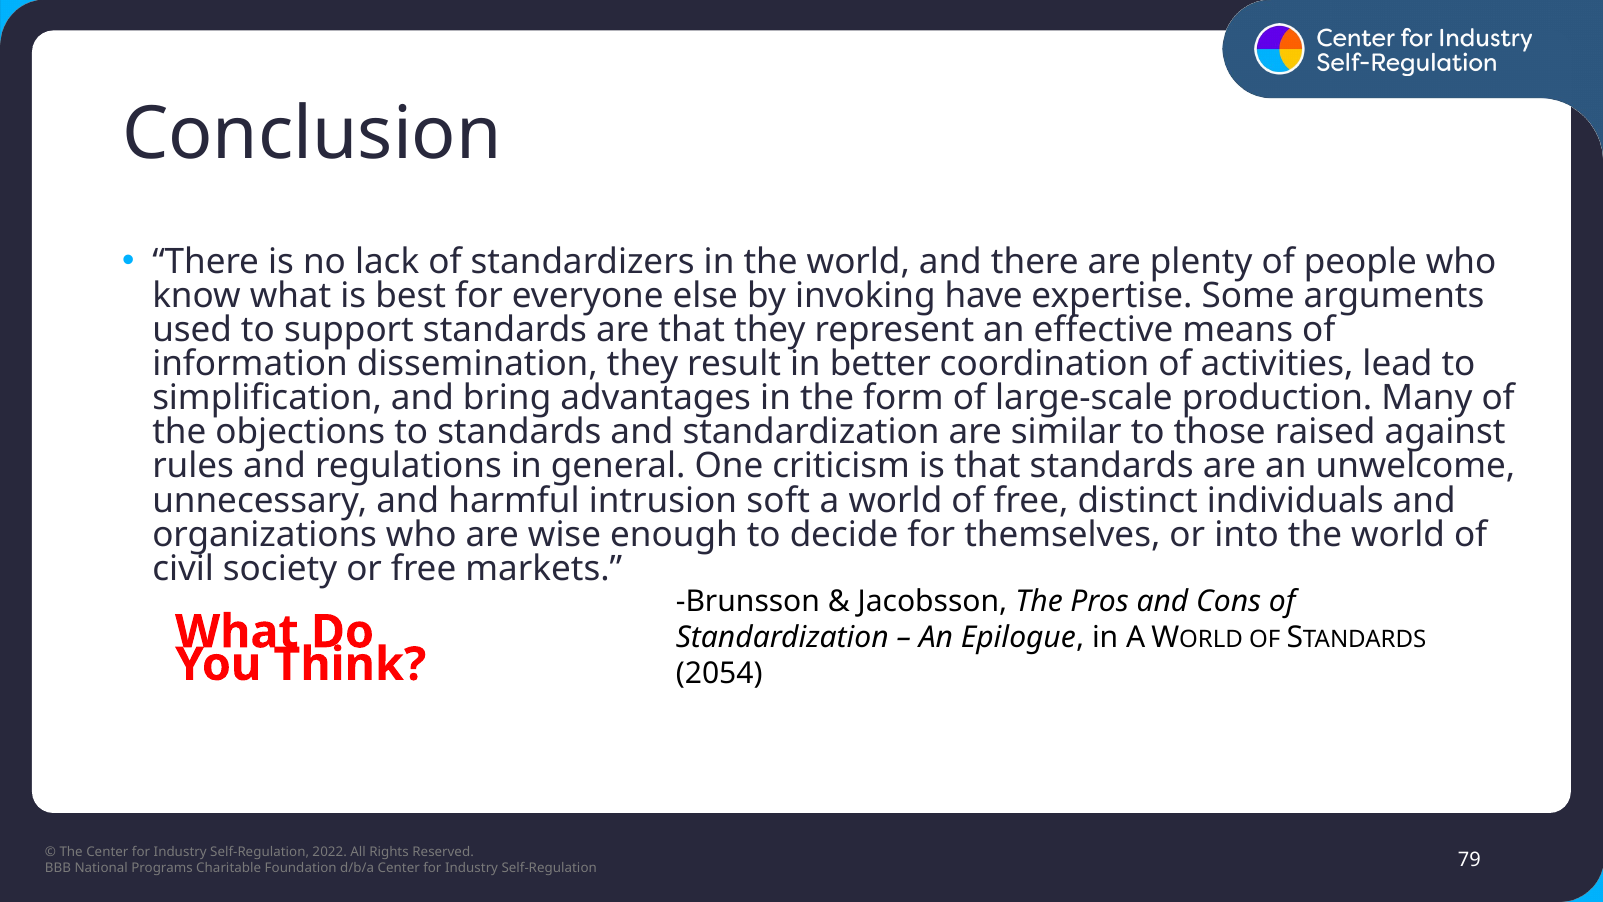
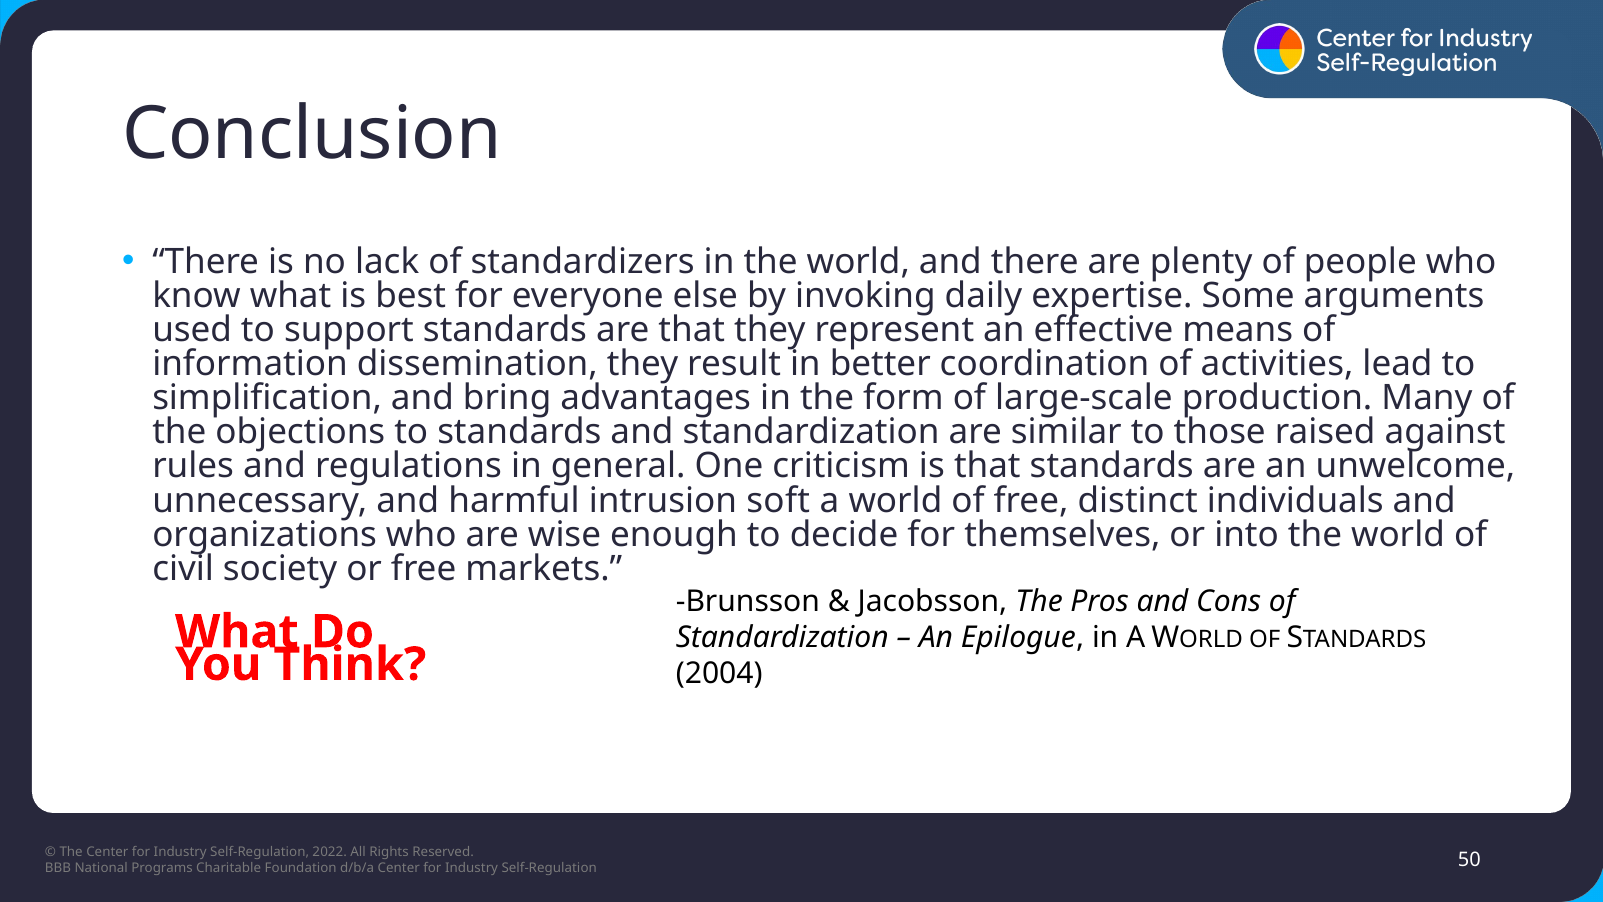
have: have -> daily
2054: 2054 -> 2004
79: 79 -> 50
